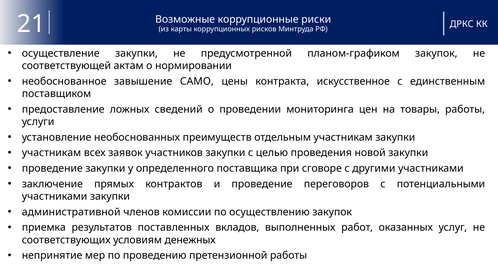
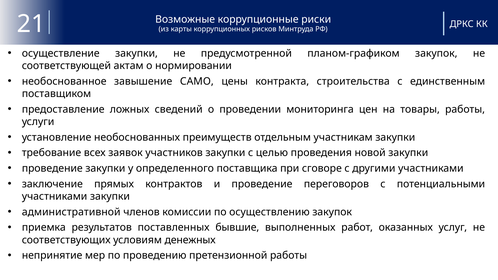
искусственное: искусственное -> строительства
участникам at (51, 153): участникам -> требование
вкладов: вкладов -> бывшие
